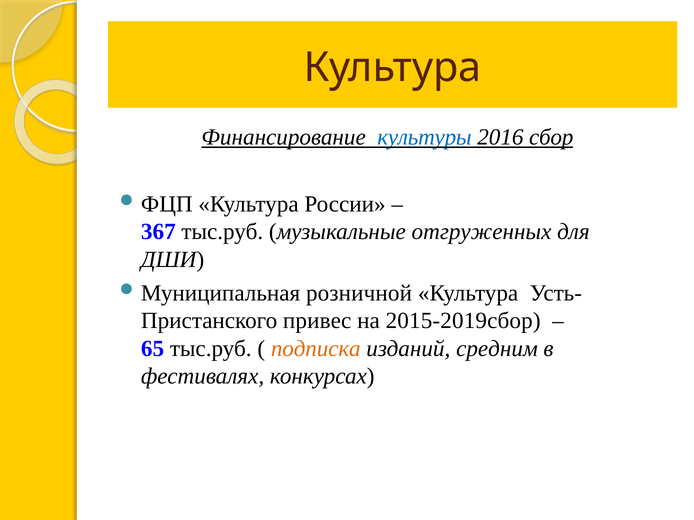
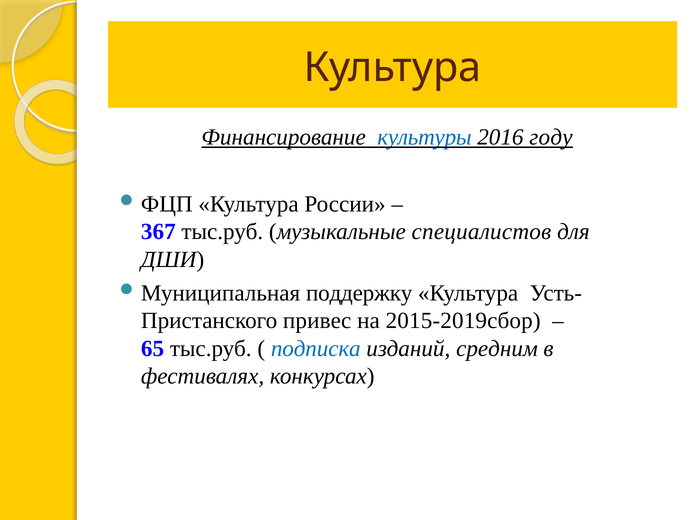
сбор: сбор -> году
отгруженных: отгруженных -> специалистов
розничной: розничной -> поддержку
подписка colour: orange -> blue
